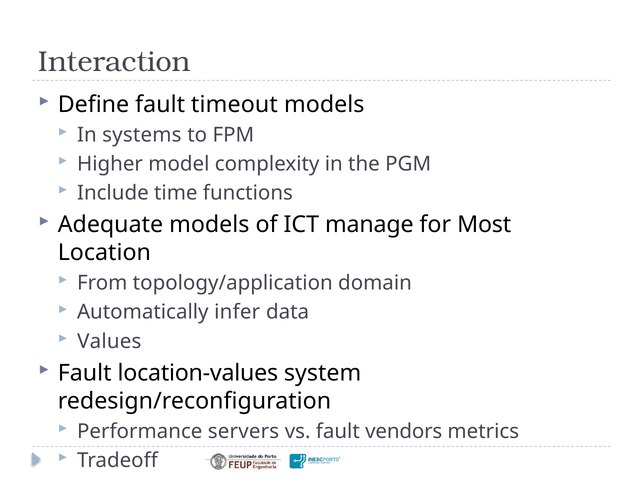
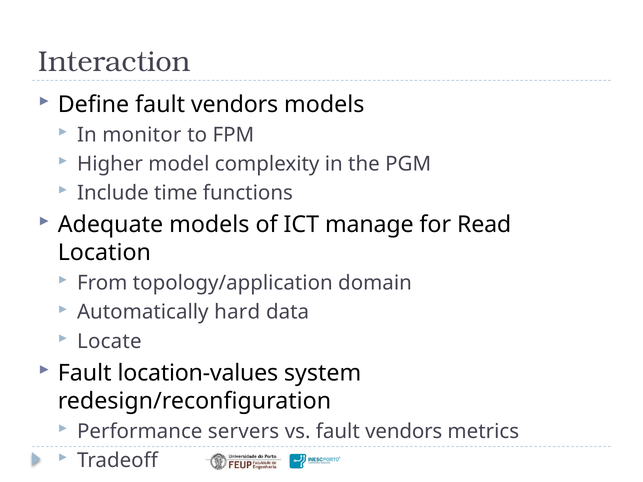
Define fault timeout: timeout -> vendors
systems: systems -> monitor
Most: Most -> Read
infer: infer -> hard
Values: Values -> Locate
